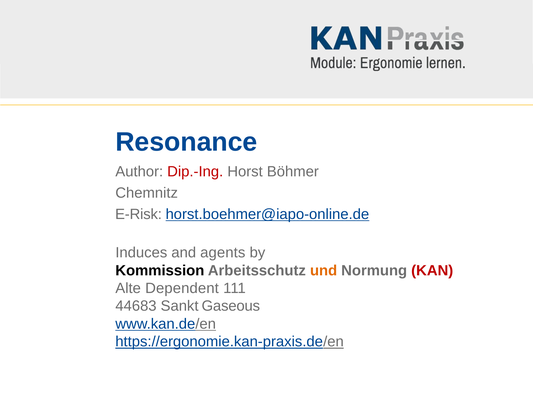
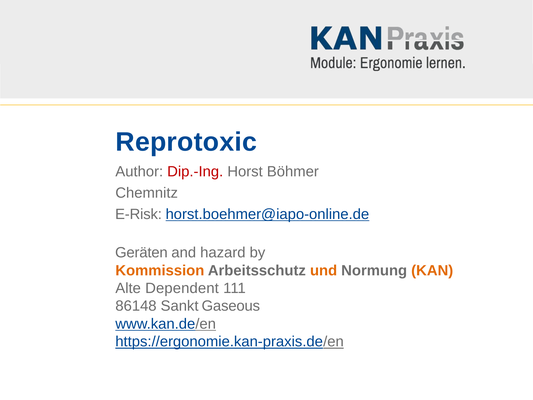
Resonance: Resonance -> Reprotoxic
Induces: Induces -> Geräten
agents: agents -> hazard
Kommission colour: black -> orange
KAN colour: red -> orange
44683: 44683 -> 86148
